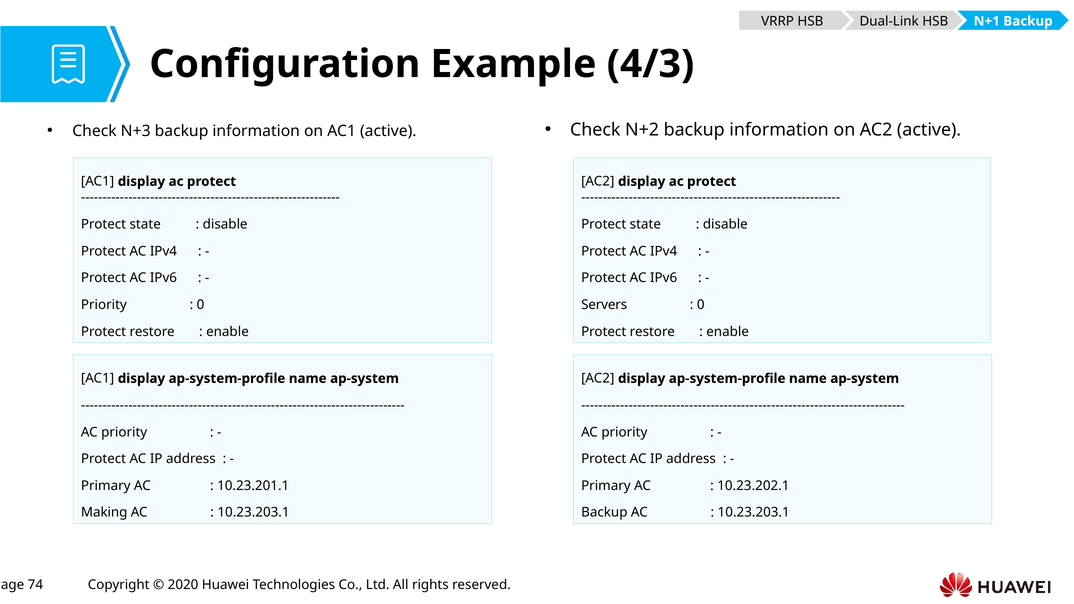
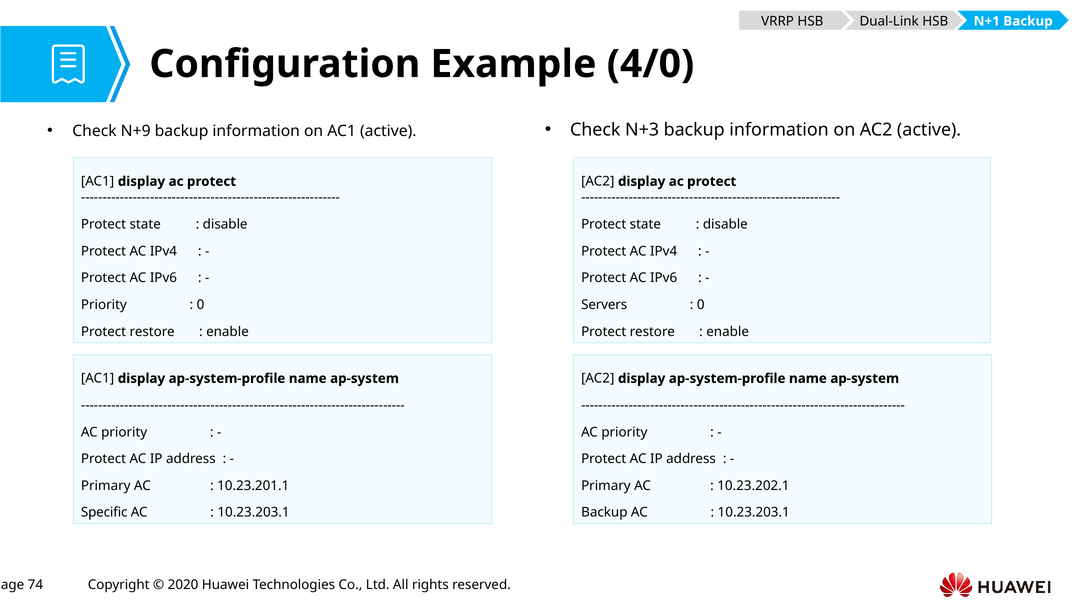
4/3: 4/3 -> 4/0
N+3: N+3 -> N+9
N+2: N+2 -> N+3
Making: Making -> Specific
